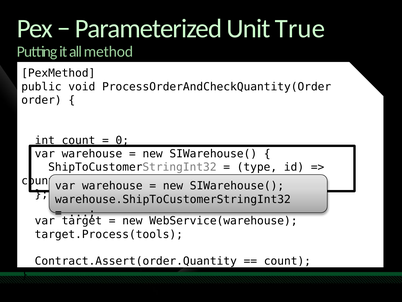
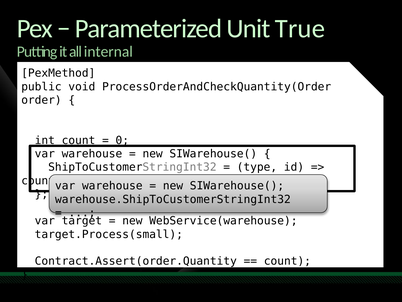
method: method -> internal
target.Process(tools: target.Process(tools -> target.Process(small
